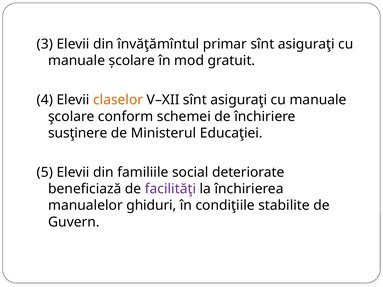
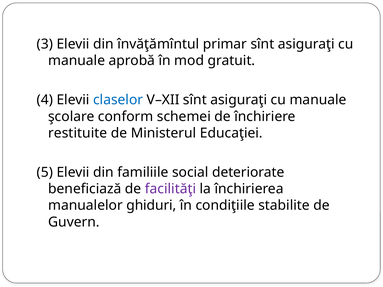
școlare: școlare -> aprobă
claselor colour: orange -> blue
susţinere: susţinere -> restituite
